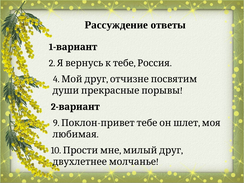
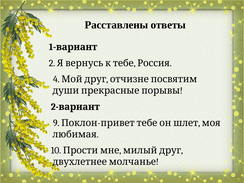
Рассуждение: Рассуждение -> Расставлены
